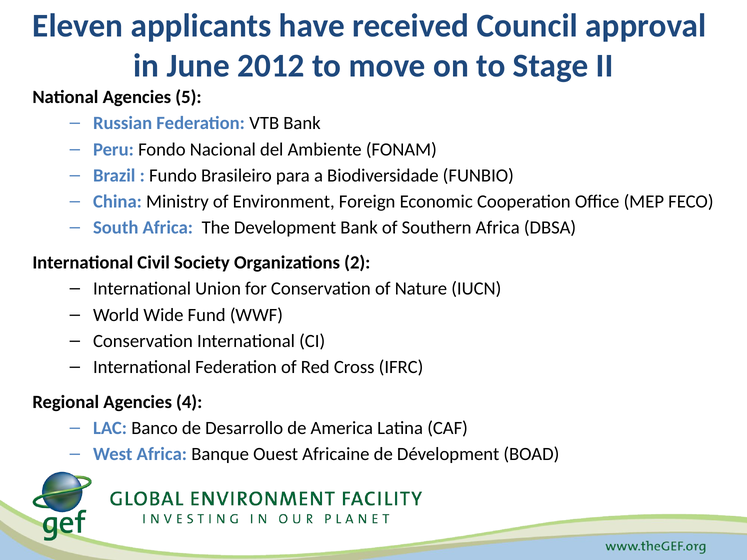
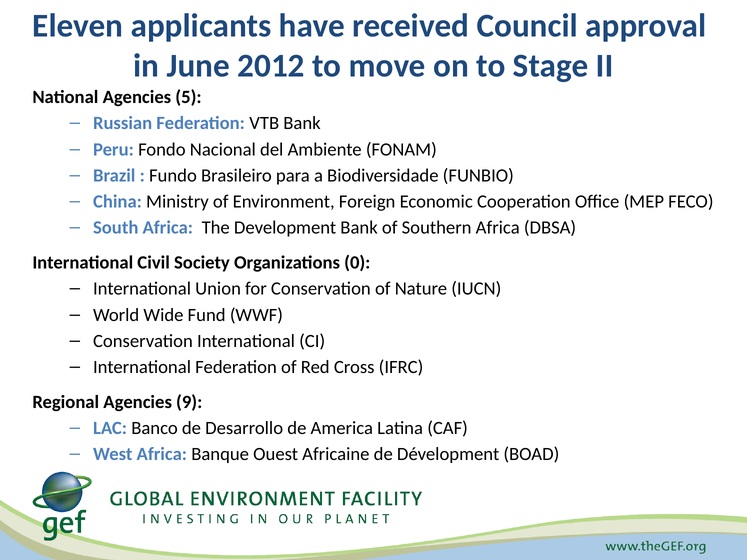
2: 2 -> 0
4: 4 -> 9
